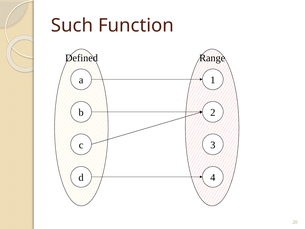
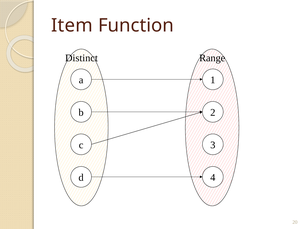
Such: Such -> Item
Defined: Defined -> Distinct
